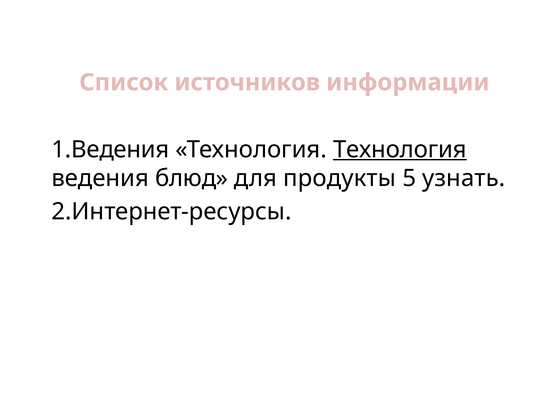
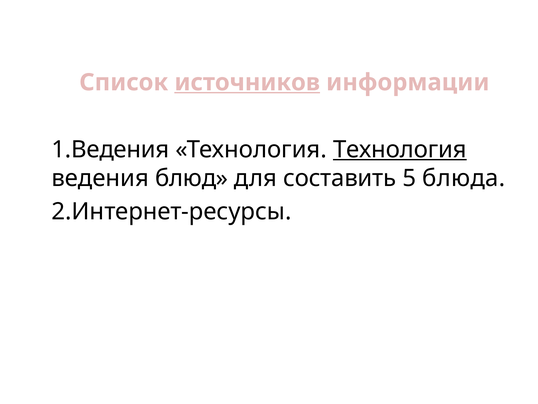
источников underline: none -> present
продукты: продукты -> составить
узнать: узнать -> блюда
